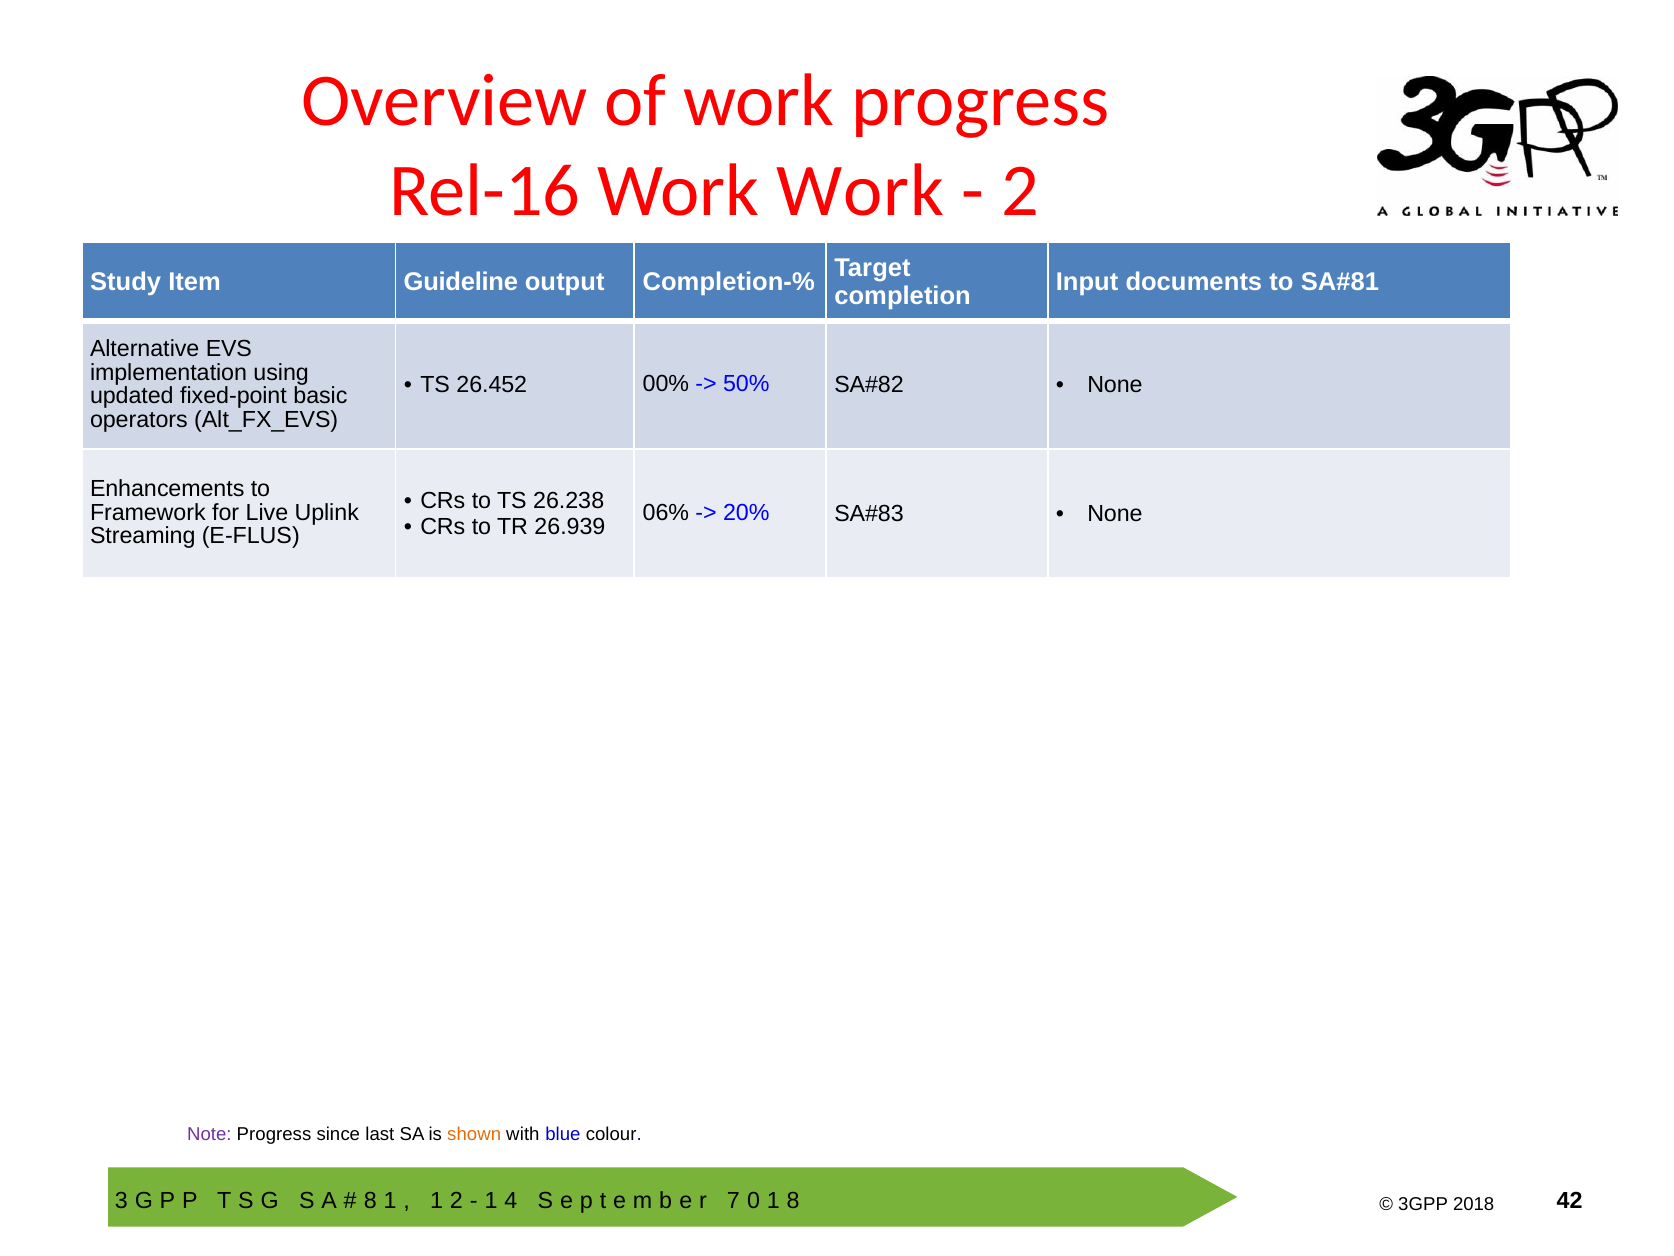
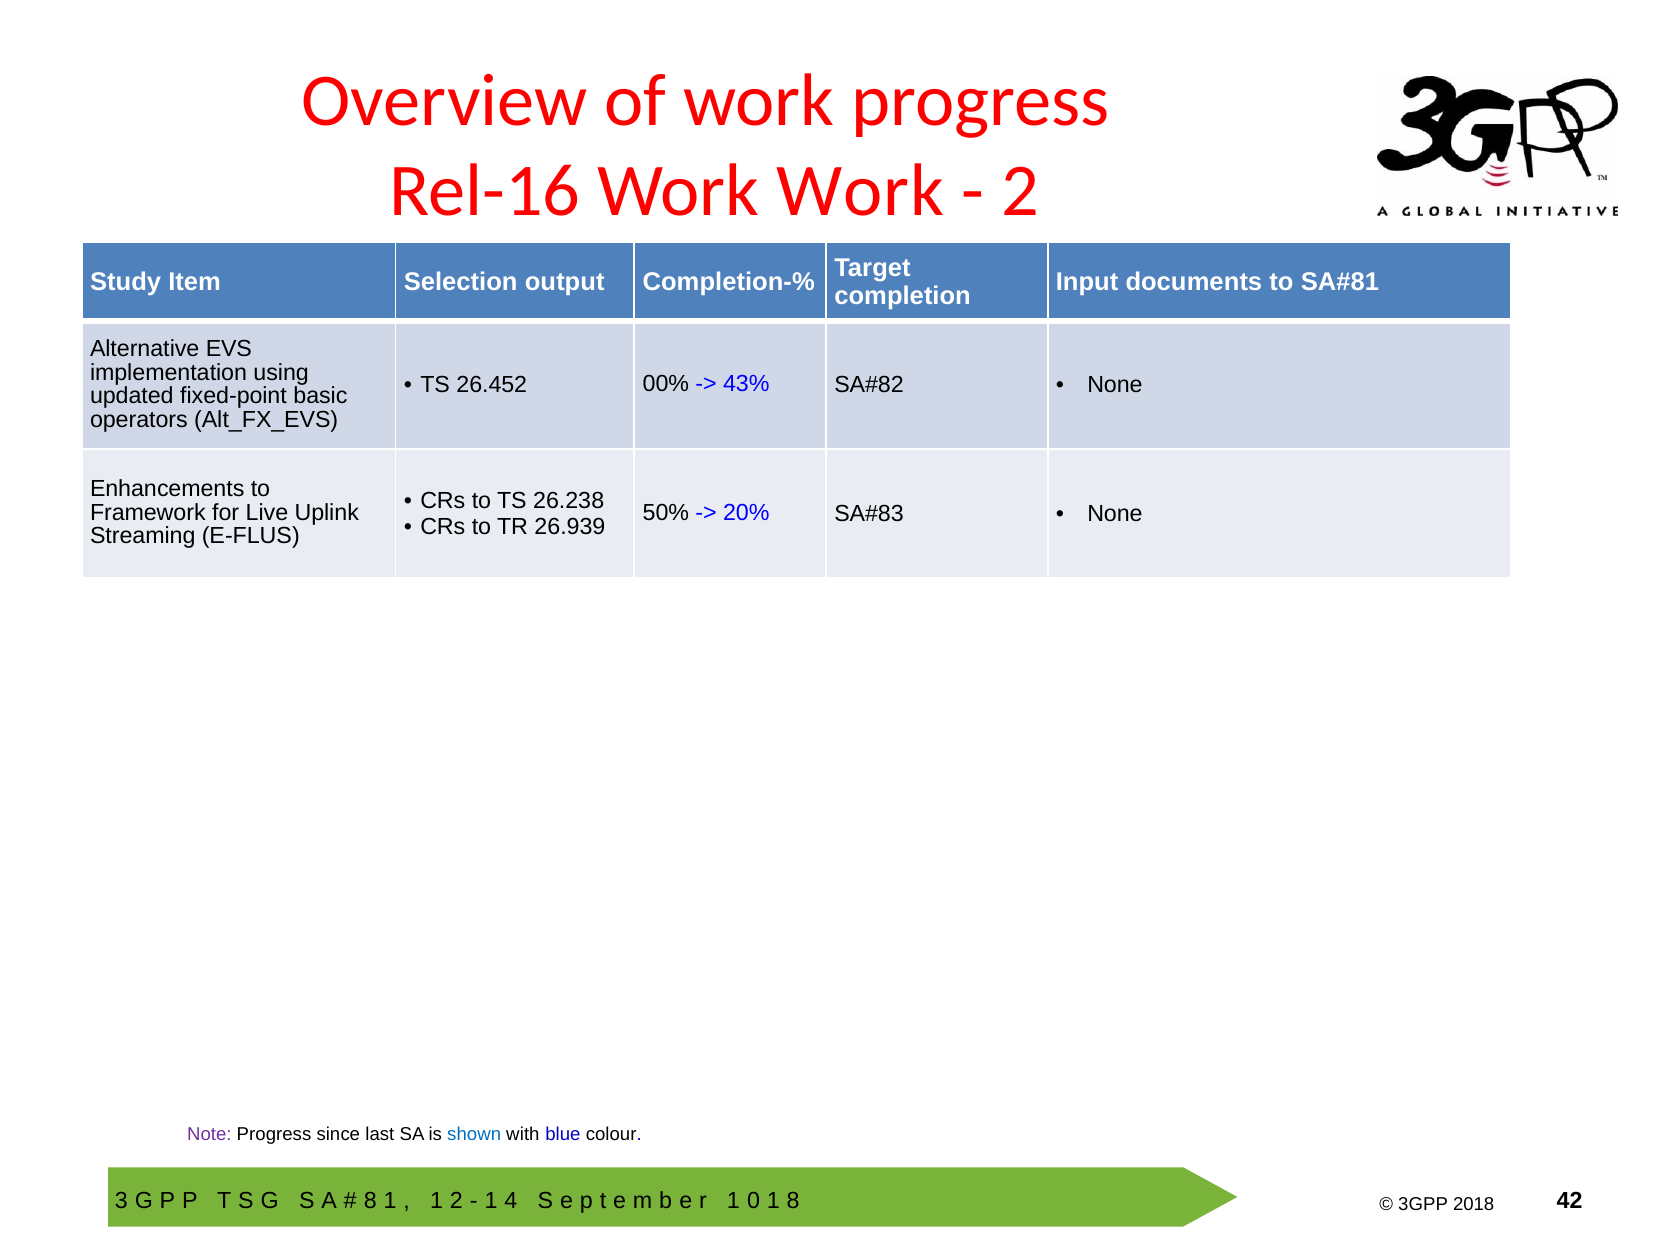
Guideline: Guideline -> Selection
50%: 50% -> 43%
06%: 06% -> 50%
shown colour: orange -> blue
7 at (733, 1201): 7 -> 1
